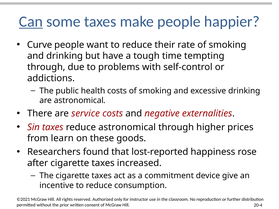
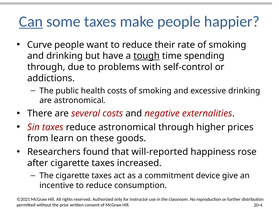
tough underline: none -> present
tempting: tempting -> spending
service: service -> several
lost-reported: lost-reported -> will-reported
